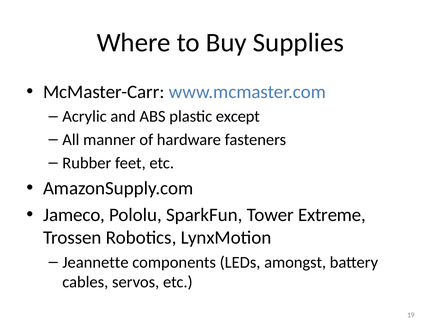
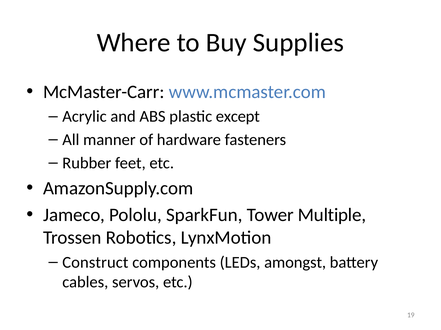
Extreme: Extreme -> Multiple
Jeannette: Jeannette -> Construct
